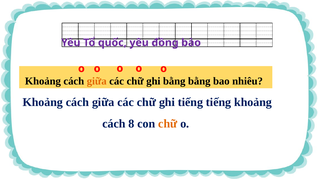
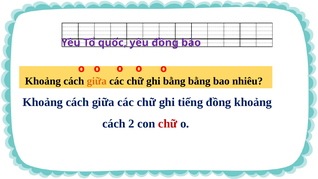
tiếng tiếng: tiếng -> đồng
8: 8 -> 2
chữ at (168, 124) colour: orange -> red
